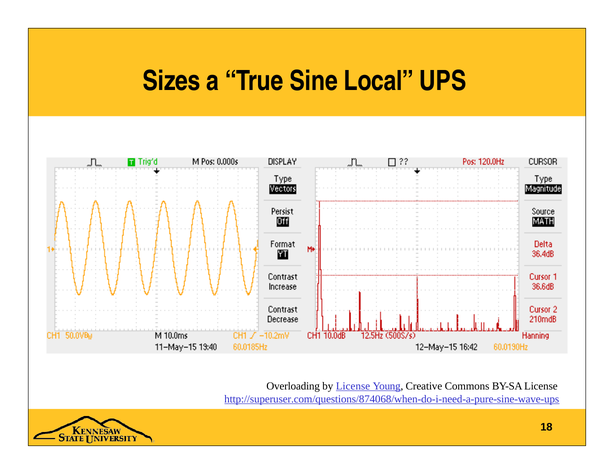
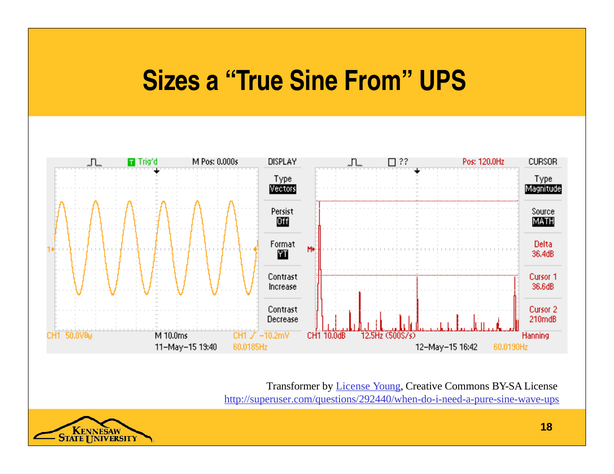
Local: Local -> From
Overloading: Overloading -> Transformer
http://superuser.com/questions/874068/when-do-i-need-a-pure-sine-wave-ups: http://superuser.com/questions/874068/when-do-i-need-a-pure-sine-wave-ups -> http://superuser.com/questions/292440/when-do-i-need-a-pure-sine-wave-ups
